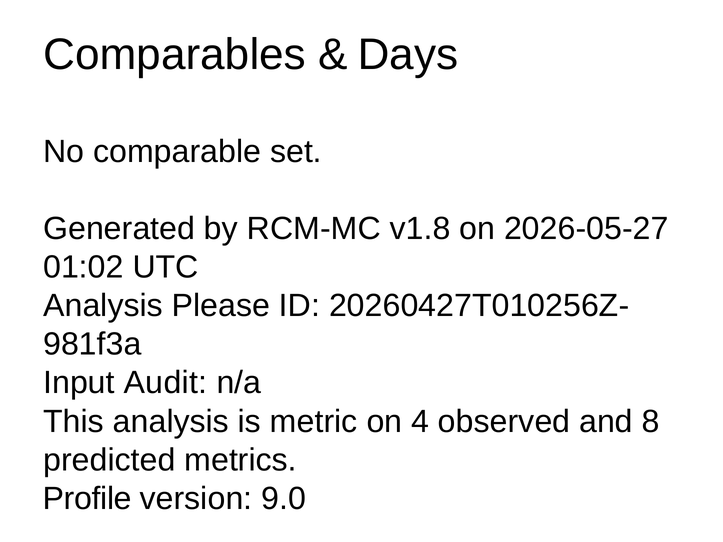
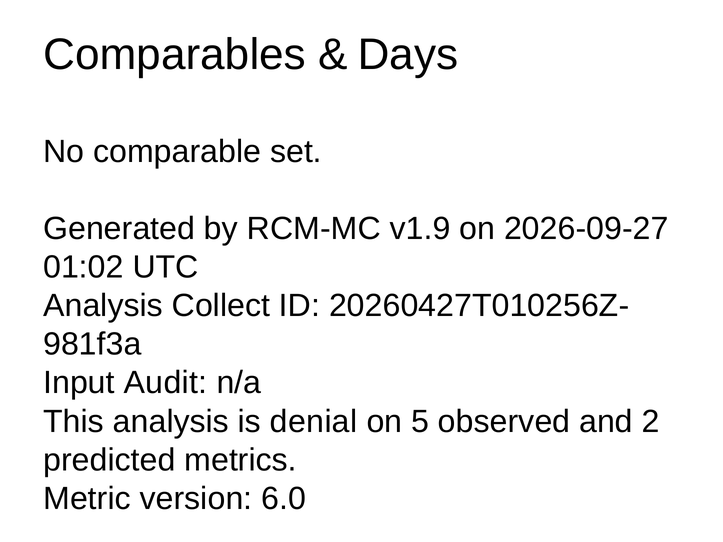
v1.8: v1.8 -> v1.9
2026-05-27: 2026-05-27 -> 2026-09-27
Please: Please -> Collect
metric: metric -> denial
4: 4 -> 5
8: 8 -> 2
Profile: Profile -> Metric
9.0: 9.0 -> 6.0
